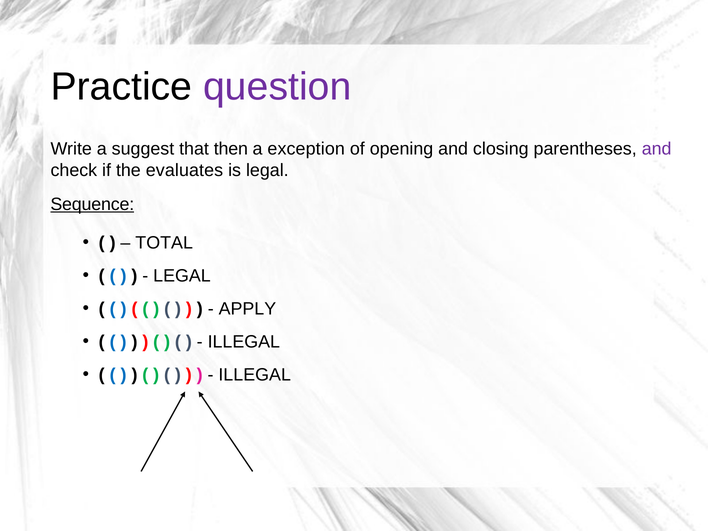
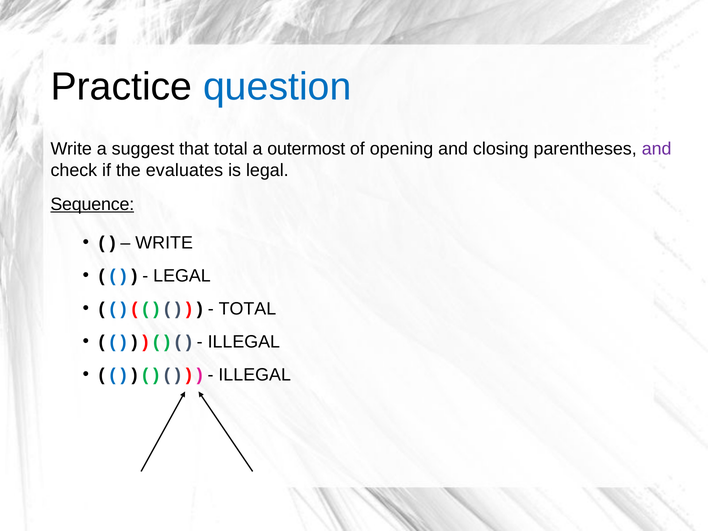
question colour: purple -> blue
that then: then -> total
exception: exception -> outermost
TOTAL at (164, 243): TOTAL -> WRITE
APPLY at (247, 309): APPLY -> TOTAL
